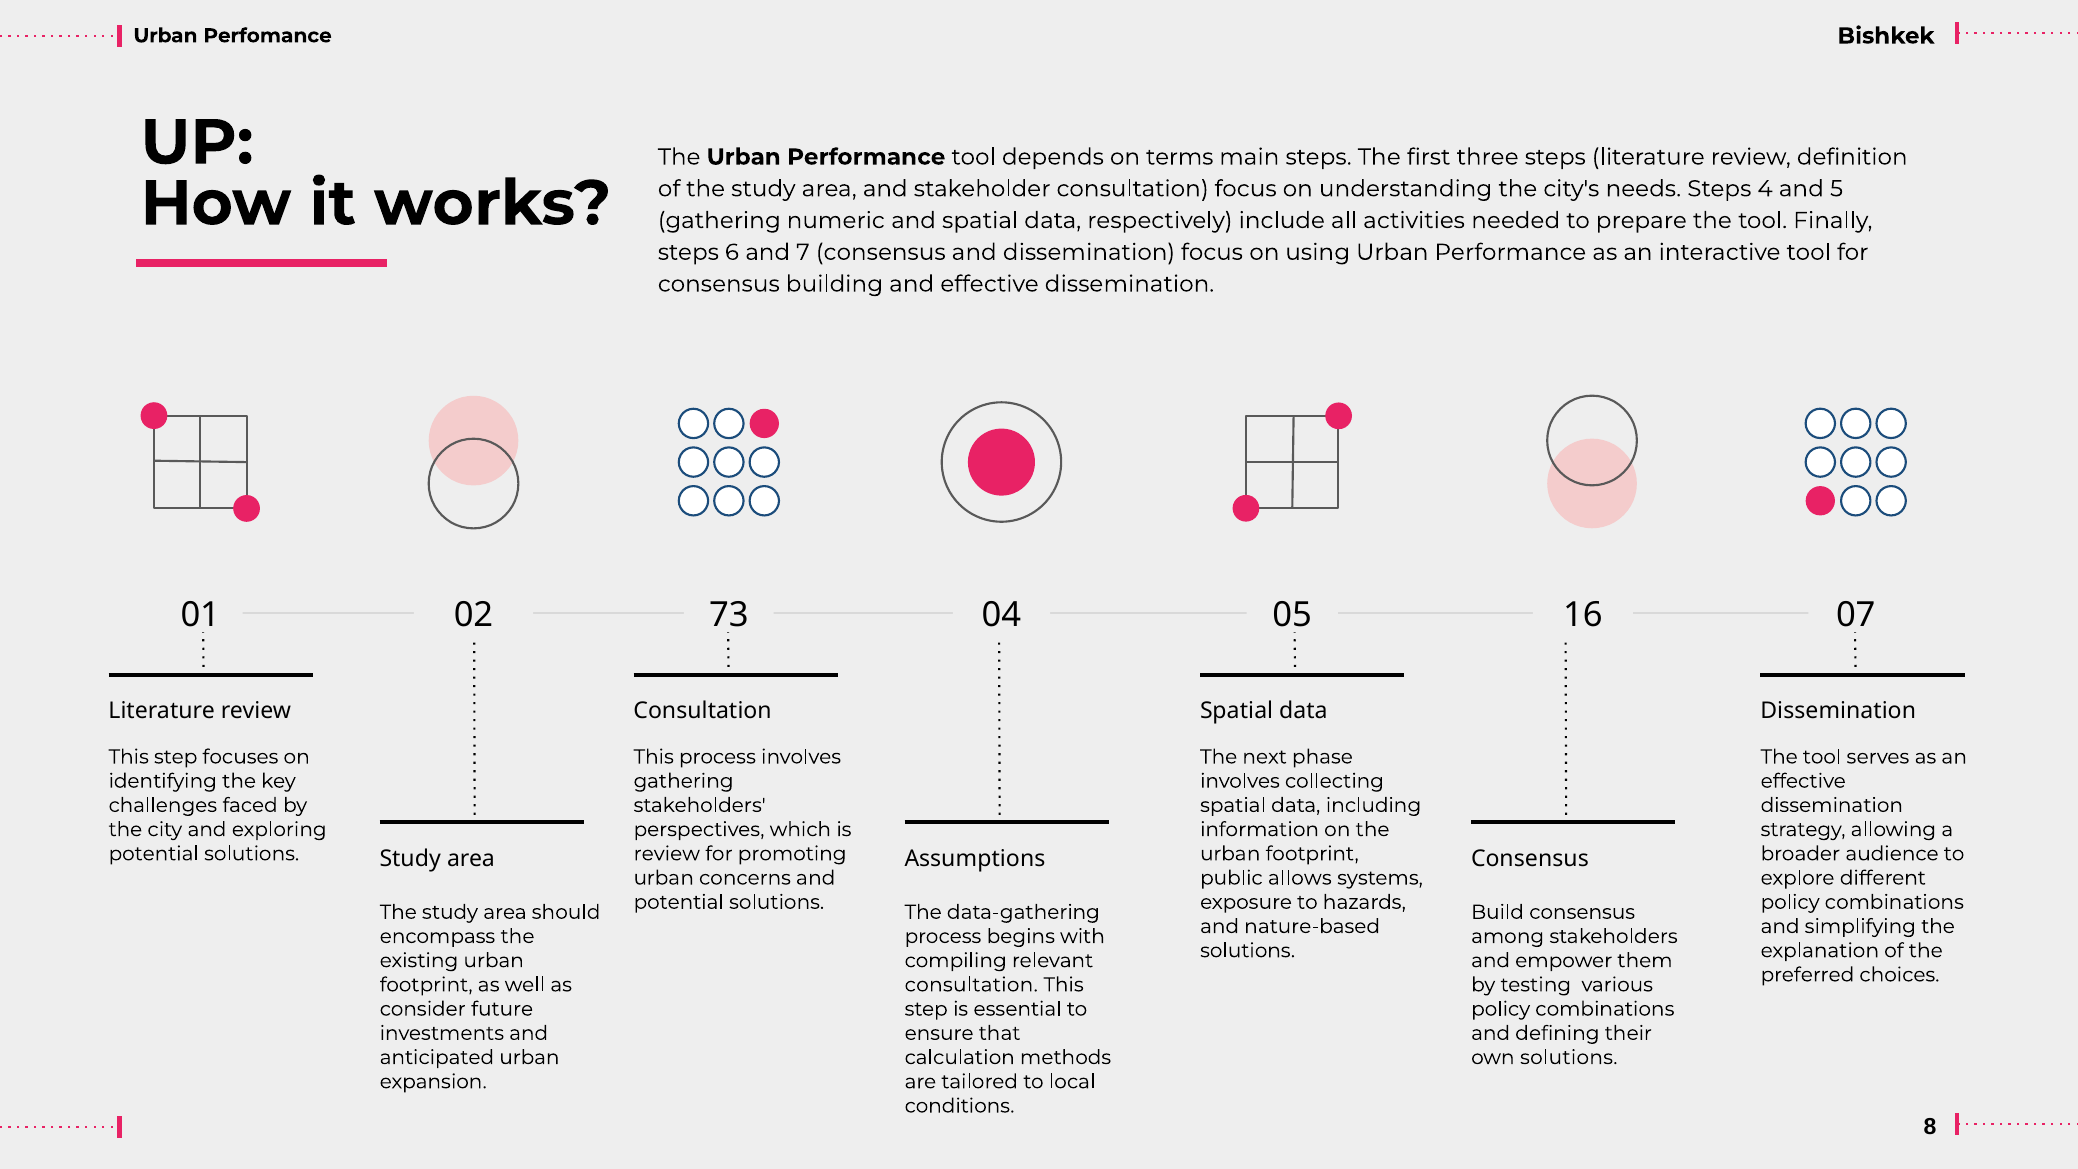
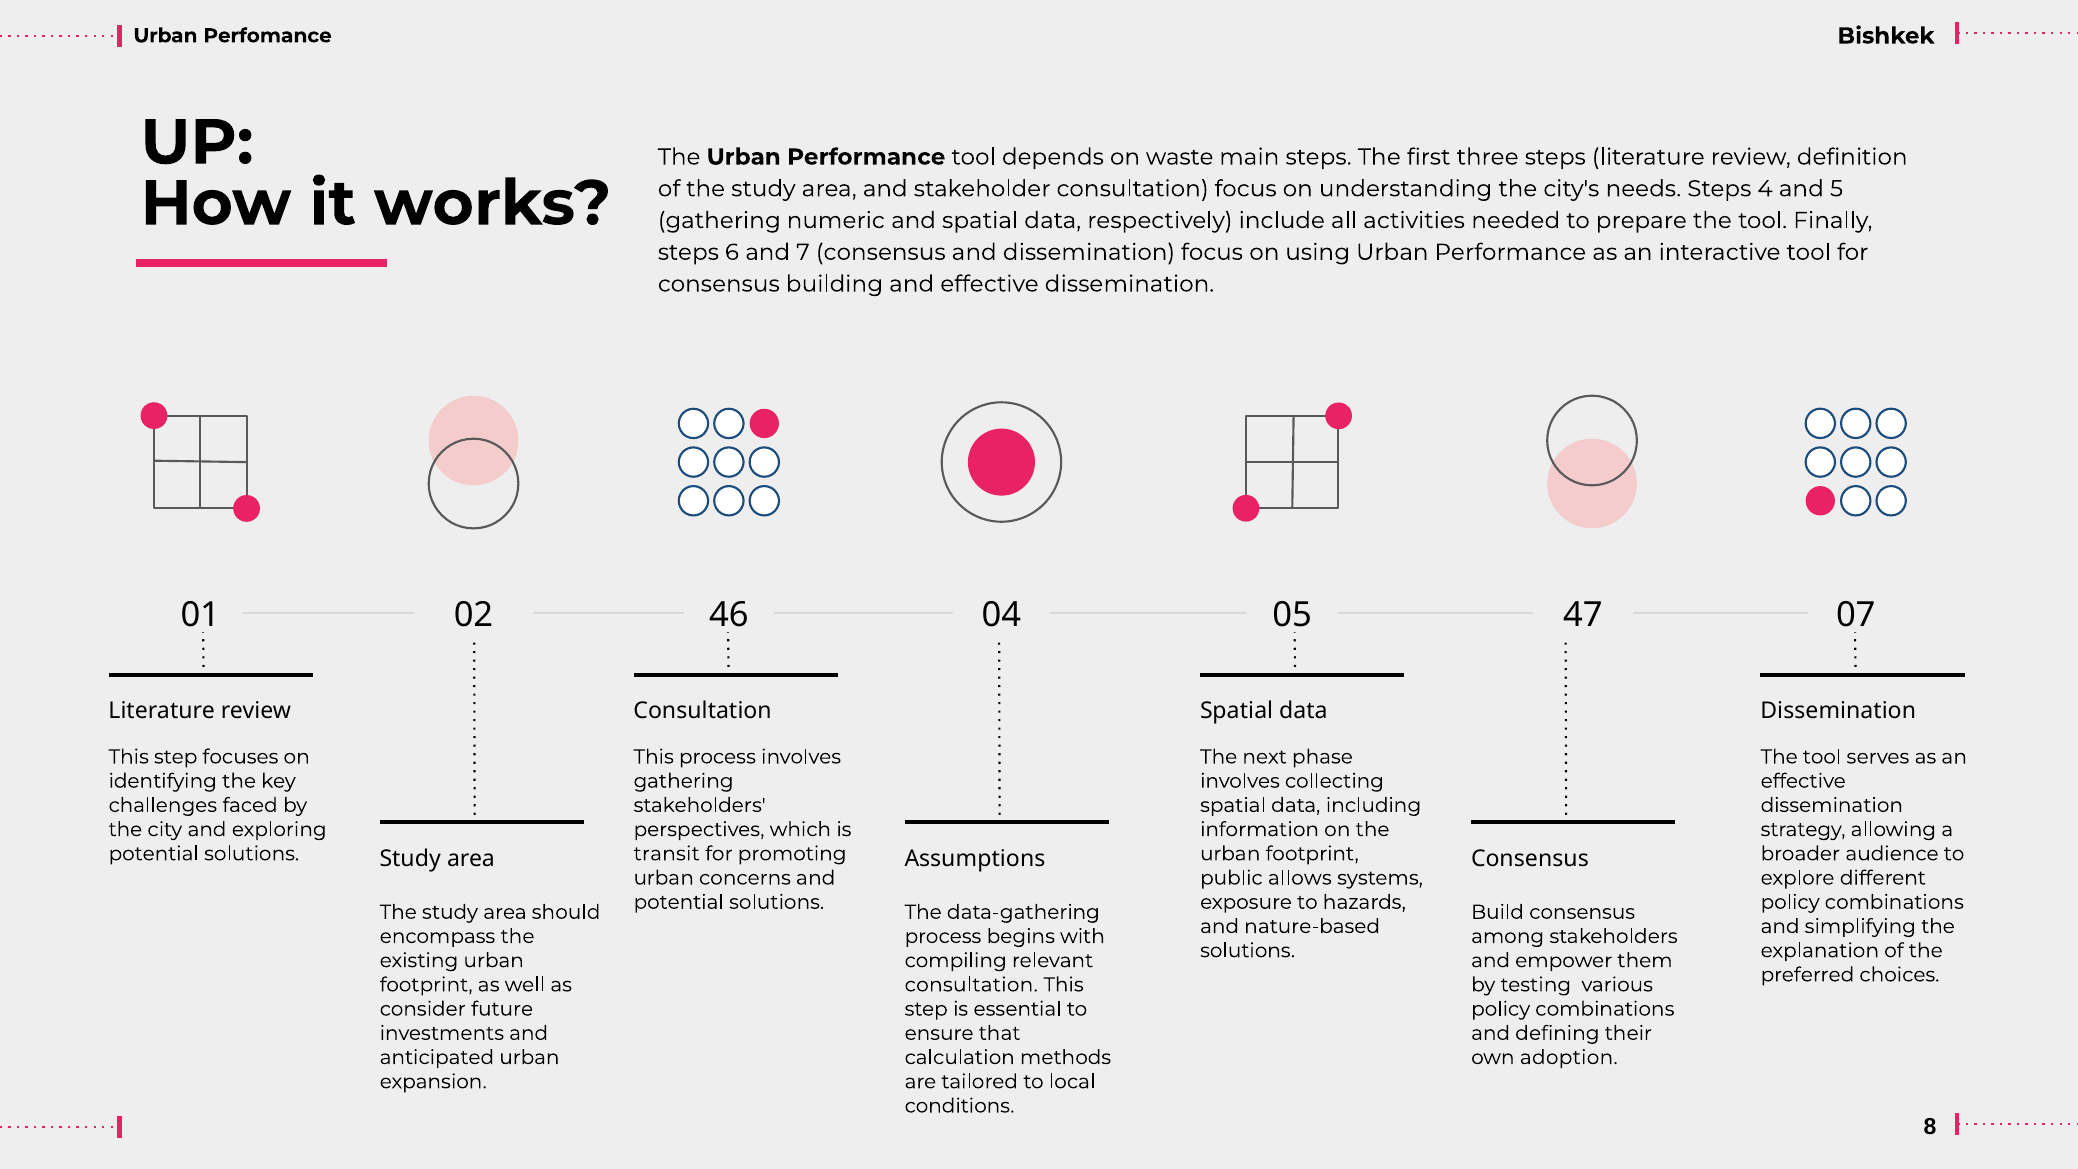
terms: terms -> waste
73: 73 -> 46
16: 16 -> 47
review at (667, 854): review -> transit
own solutions: solutions -> adoption
